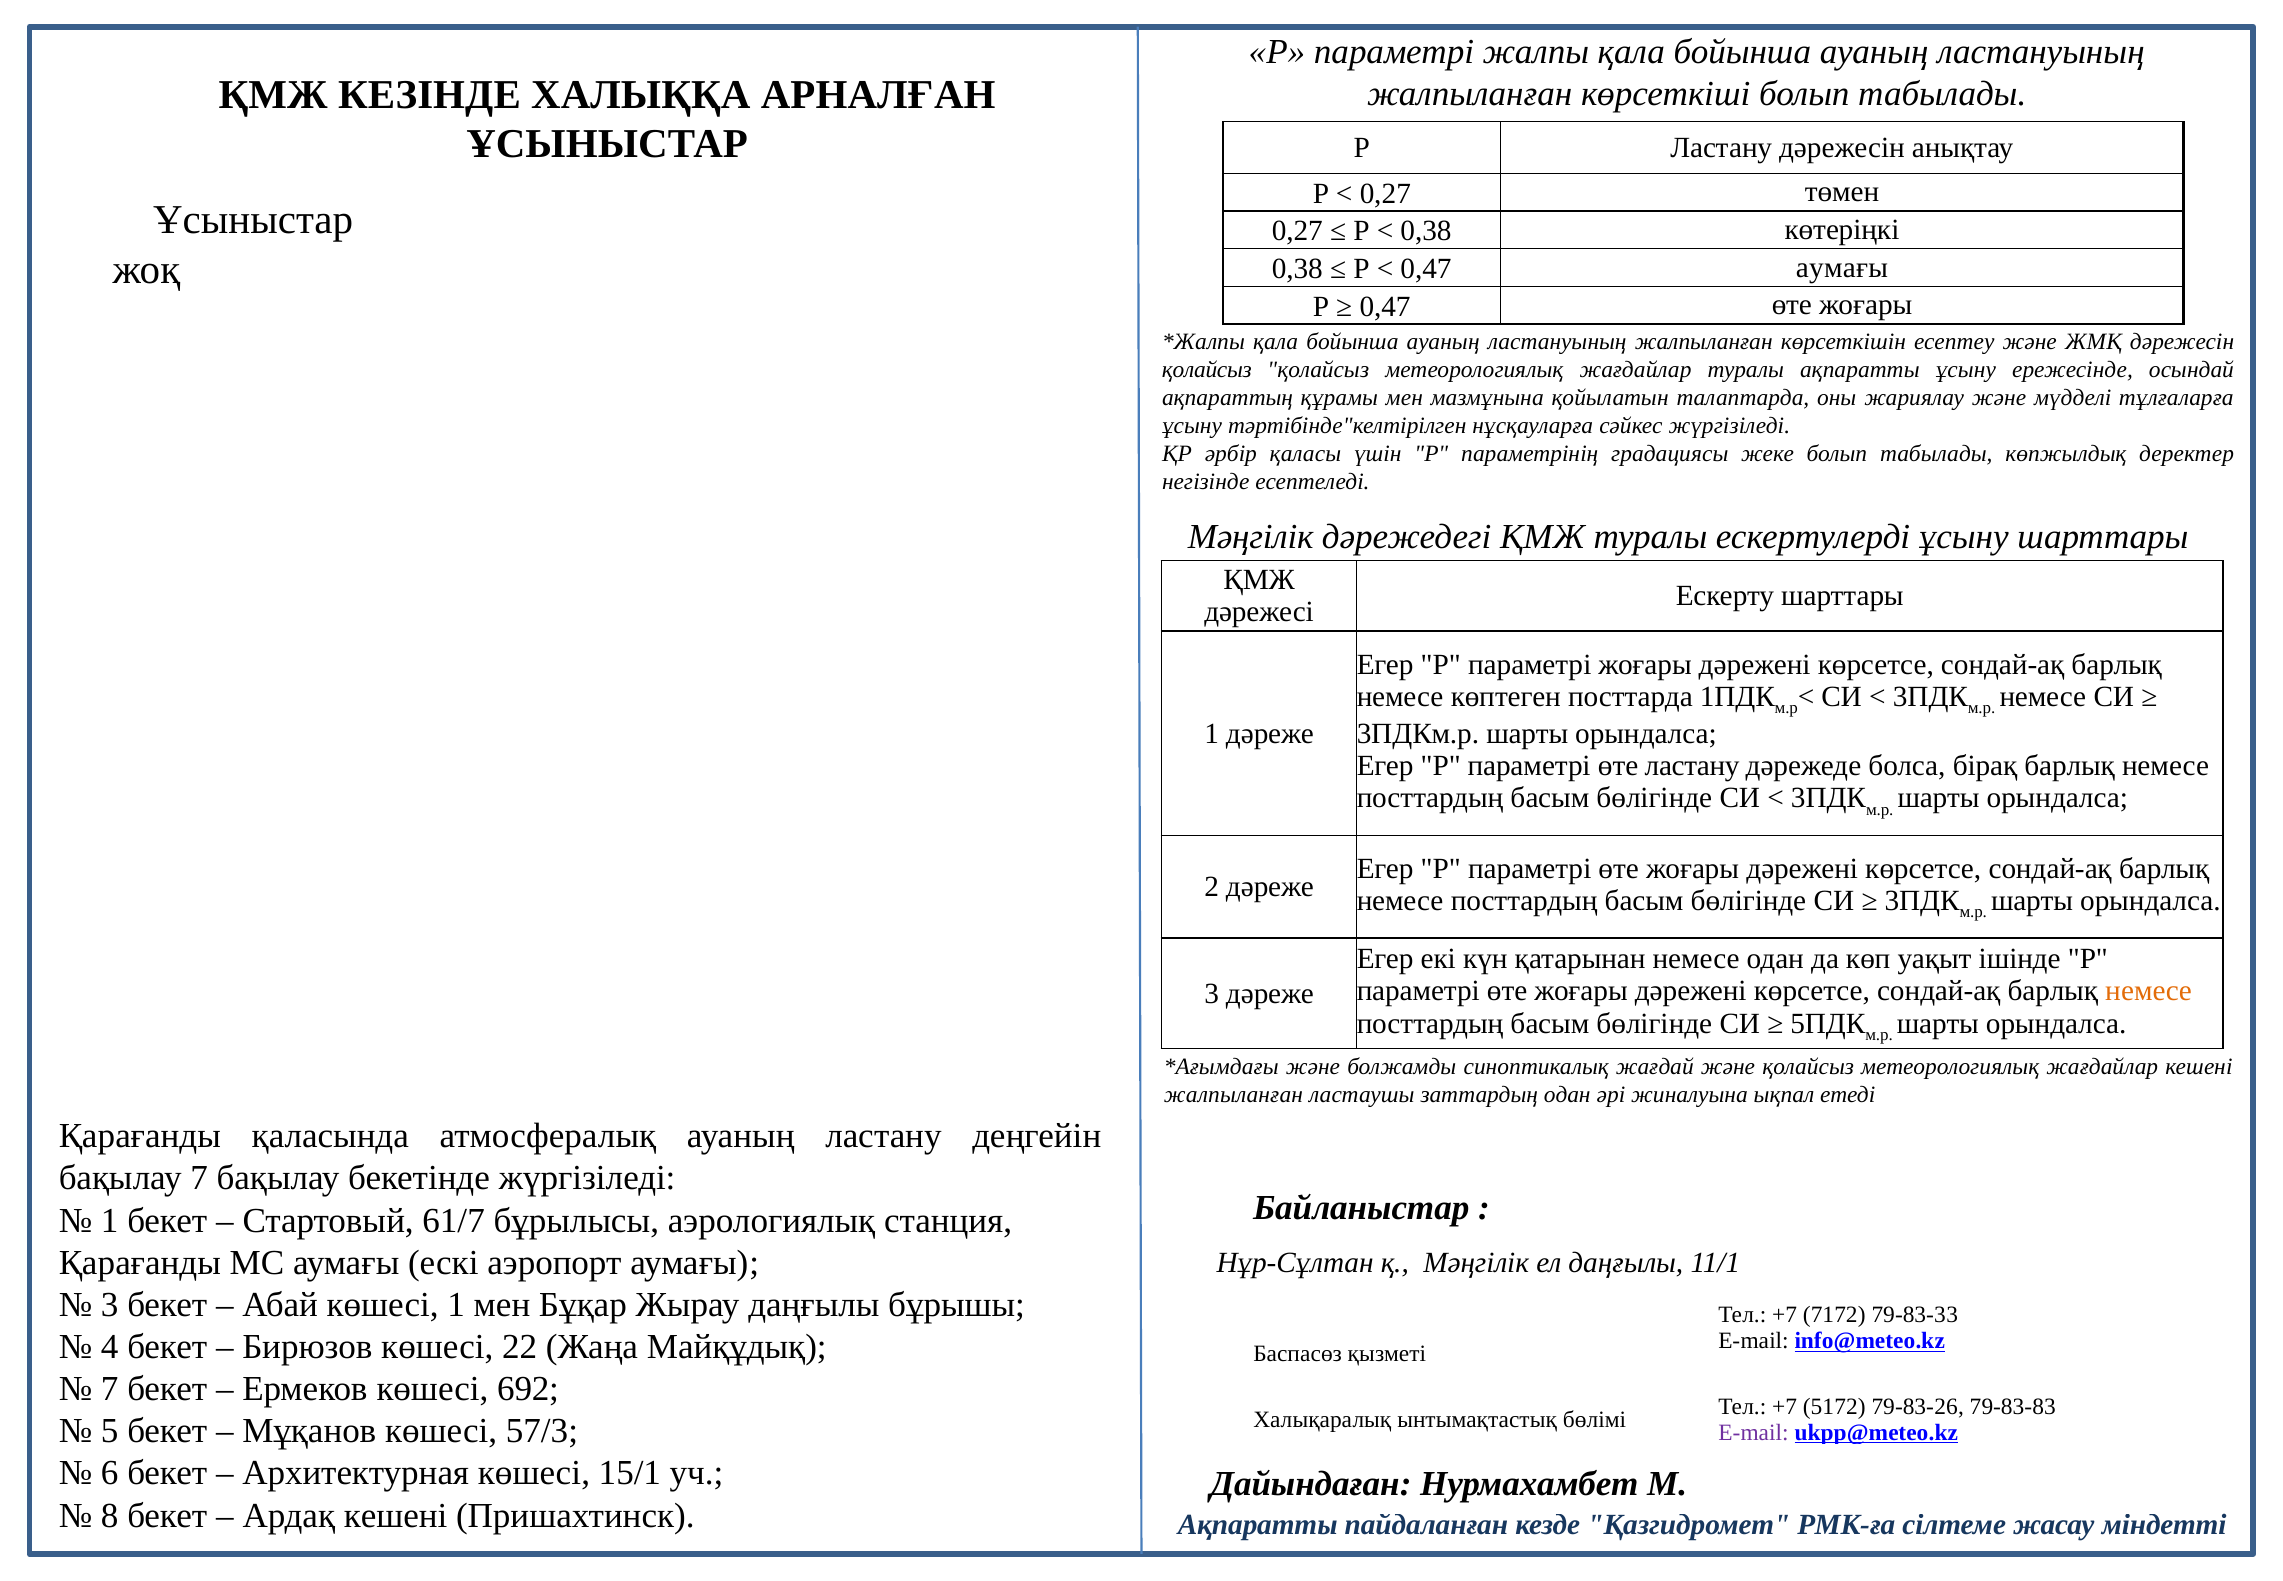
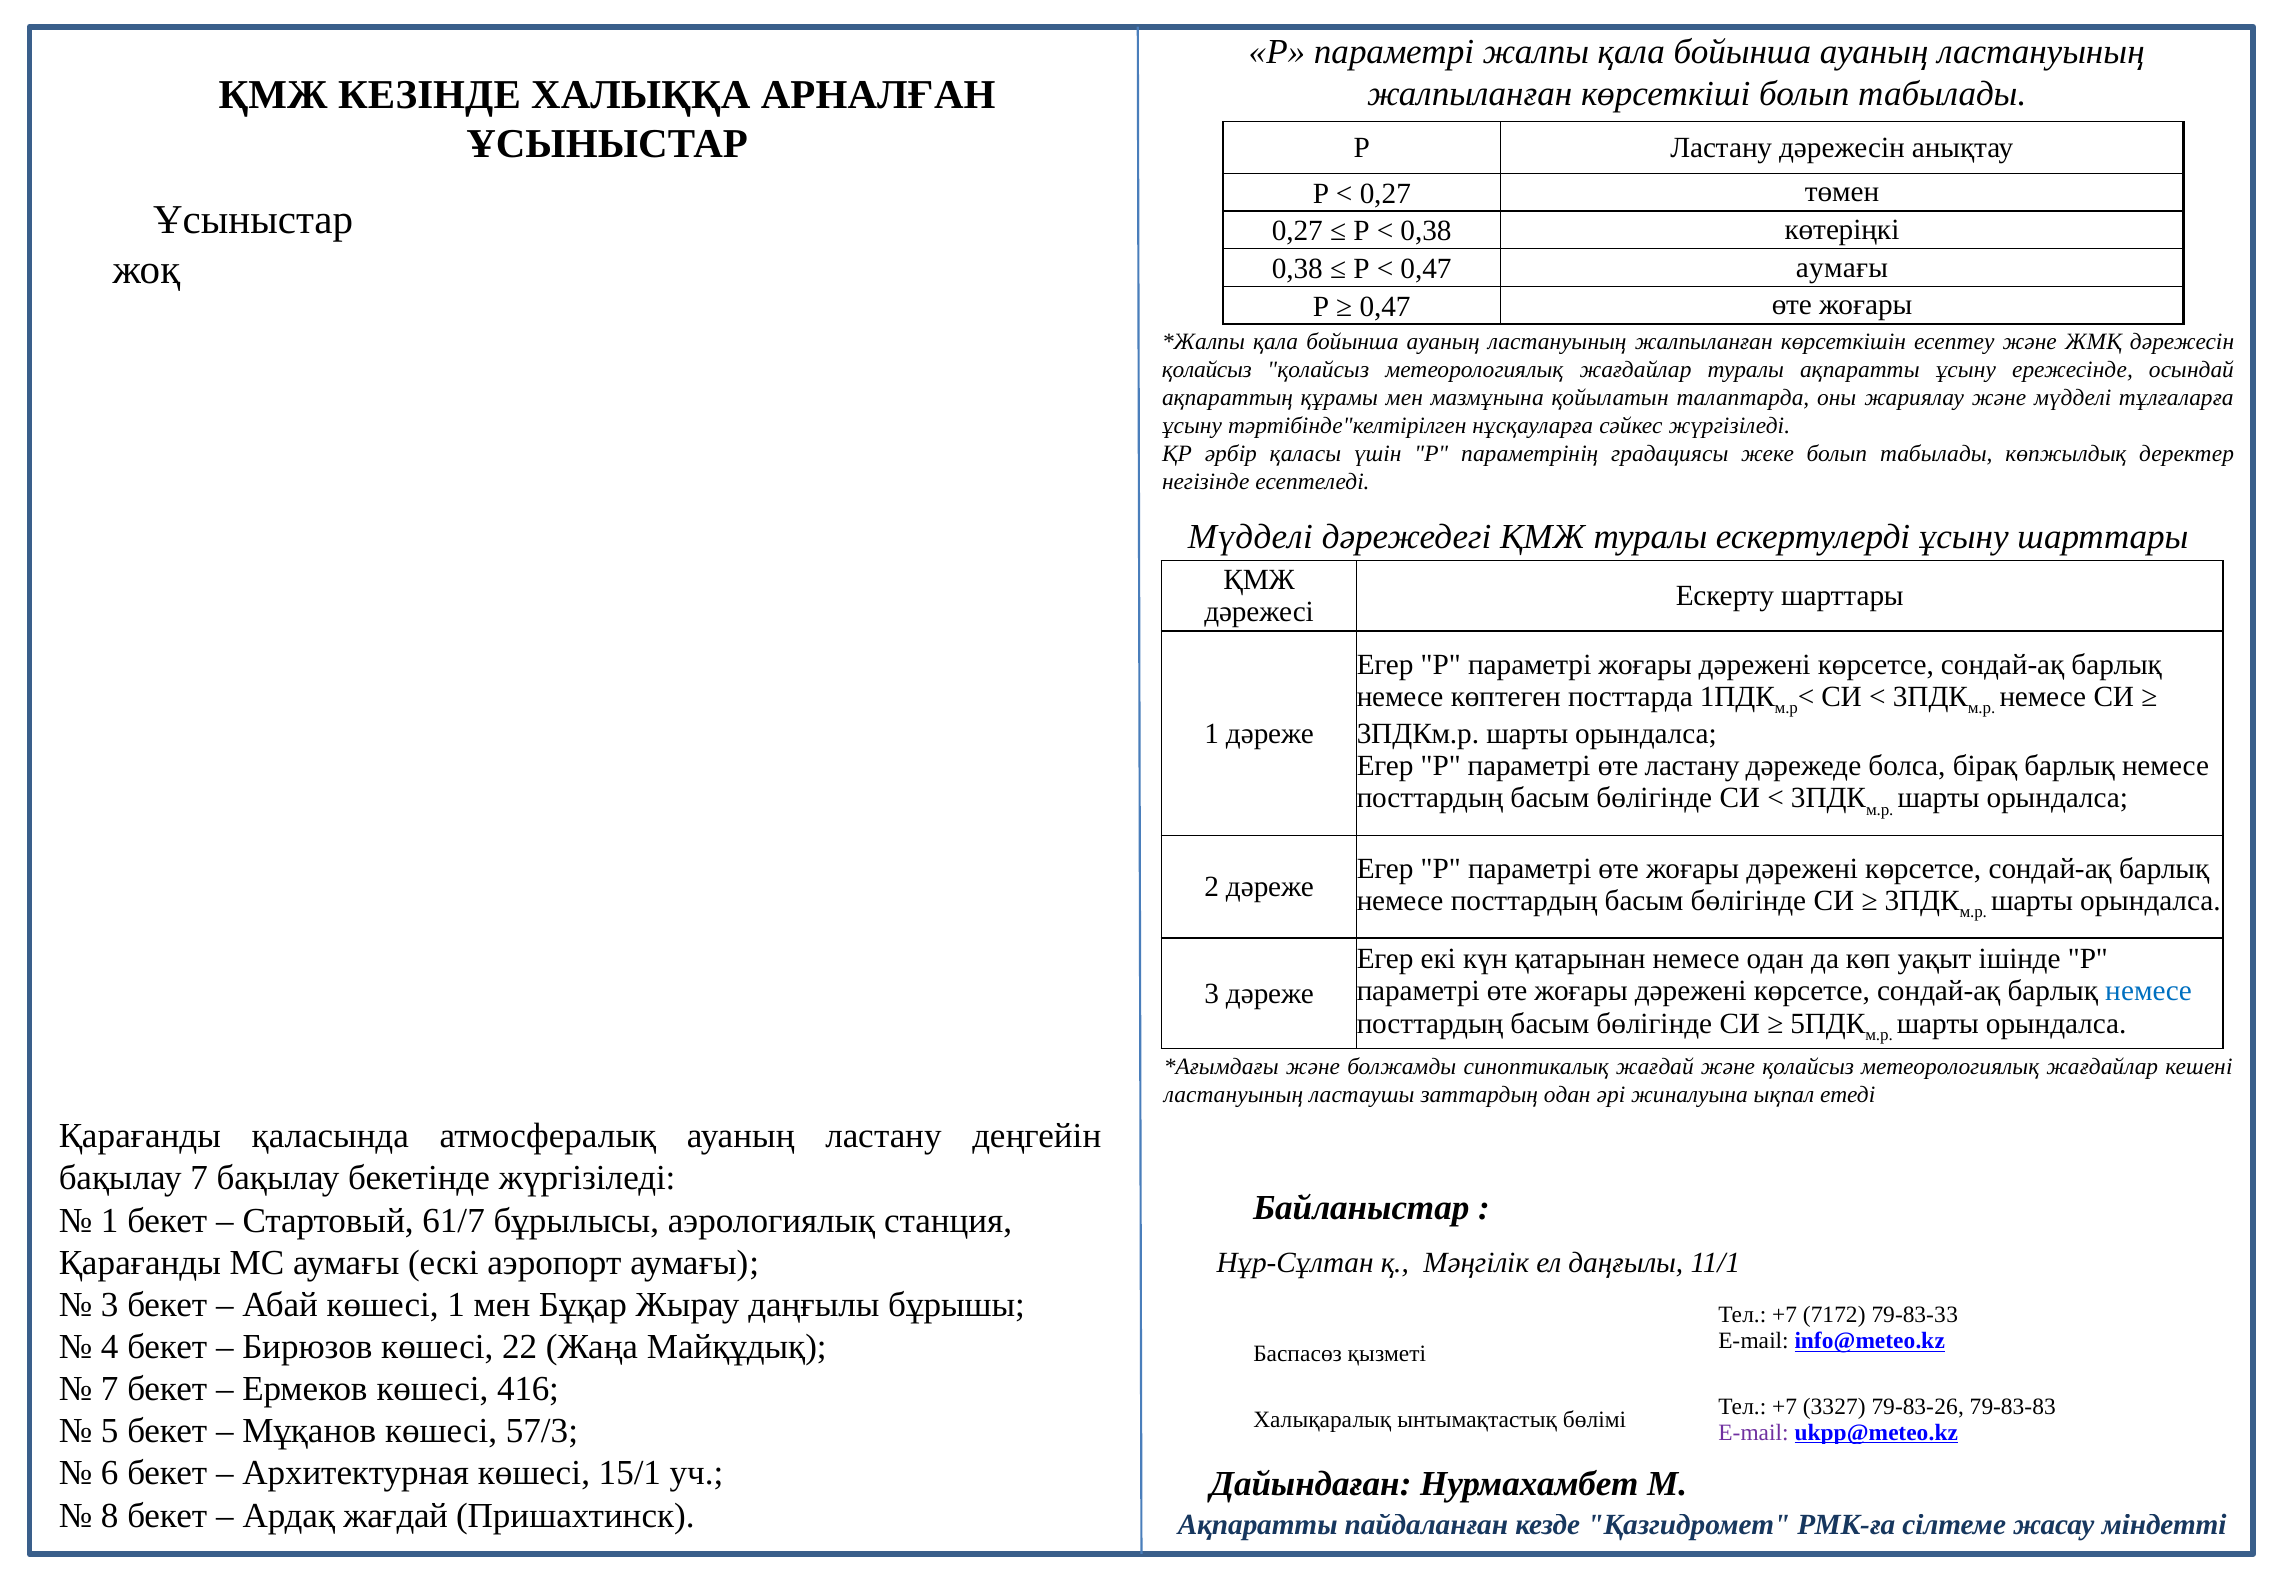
Мәңгілік at (1251, 536): Мәңгілік -> Мүдделі
немесе at (2149, 991) colour: orange -> blue
жалпыланған at (1233, 1095): жалпыланған -> ластануының
692: 692 -> 416
5172: 5172 -> 3327
Ардақ кешені: кешені -> жағдай
